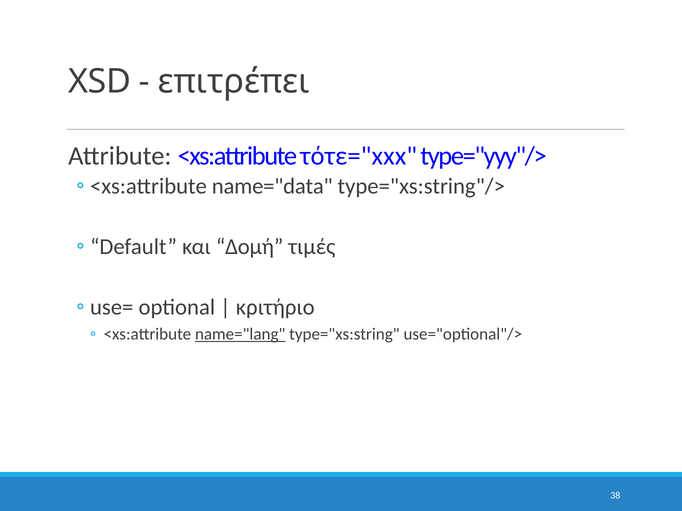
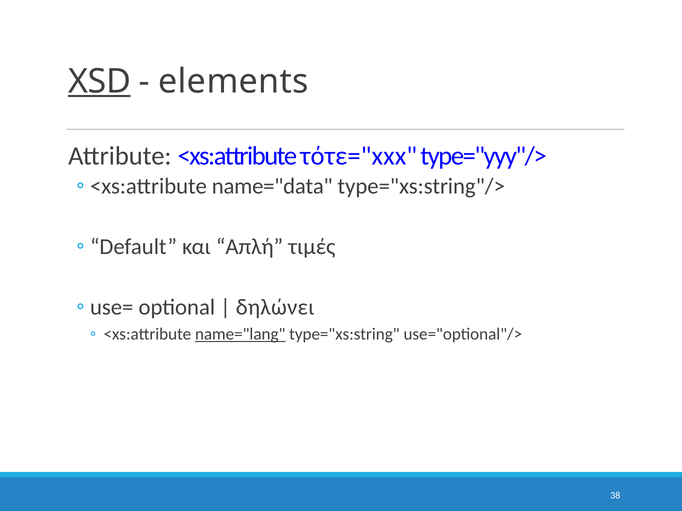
XSD underline: none -> present
επιτρέπει: επιτρέπει -> elements
Δομή: Δομή -> Απλή
κριτήριο: κριτήριο -> δηλώνει
